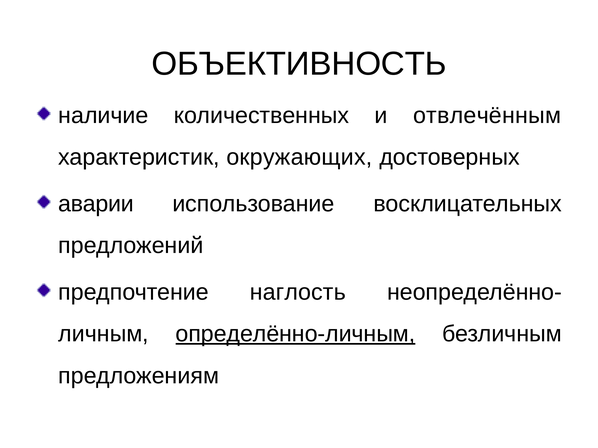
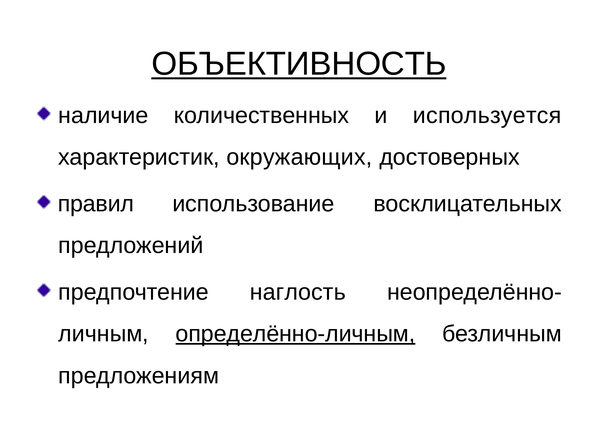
ОБЪЕКТИВНОСТЬ underline: none -> present
отвлечённым: отвлечённым -> используется
аварии: аварии -> правил
